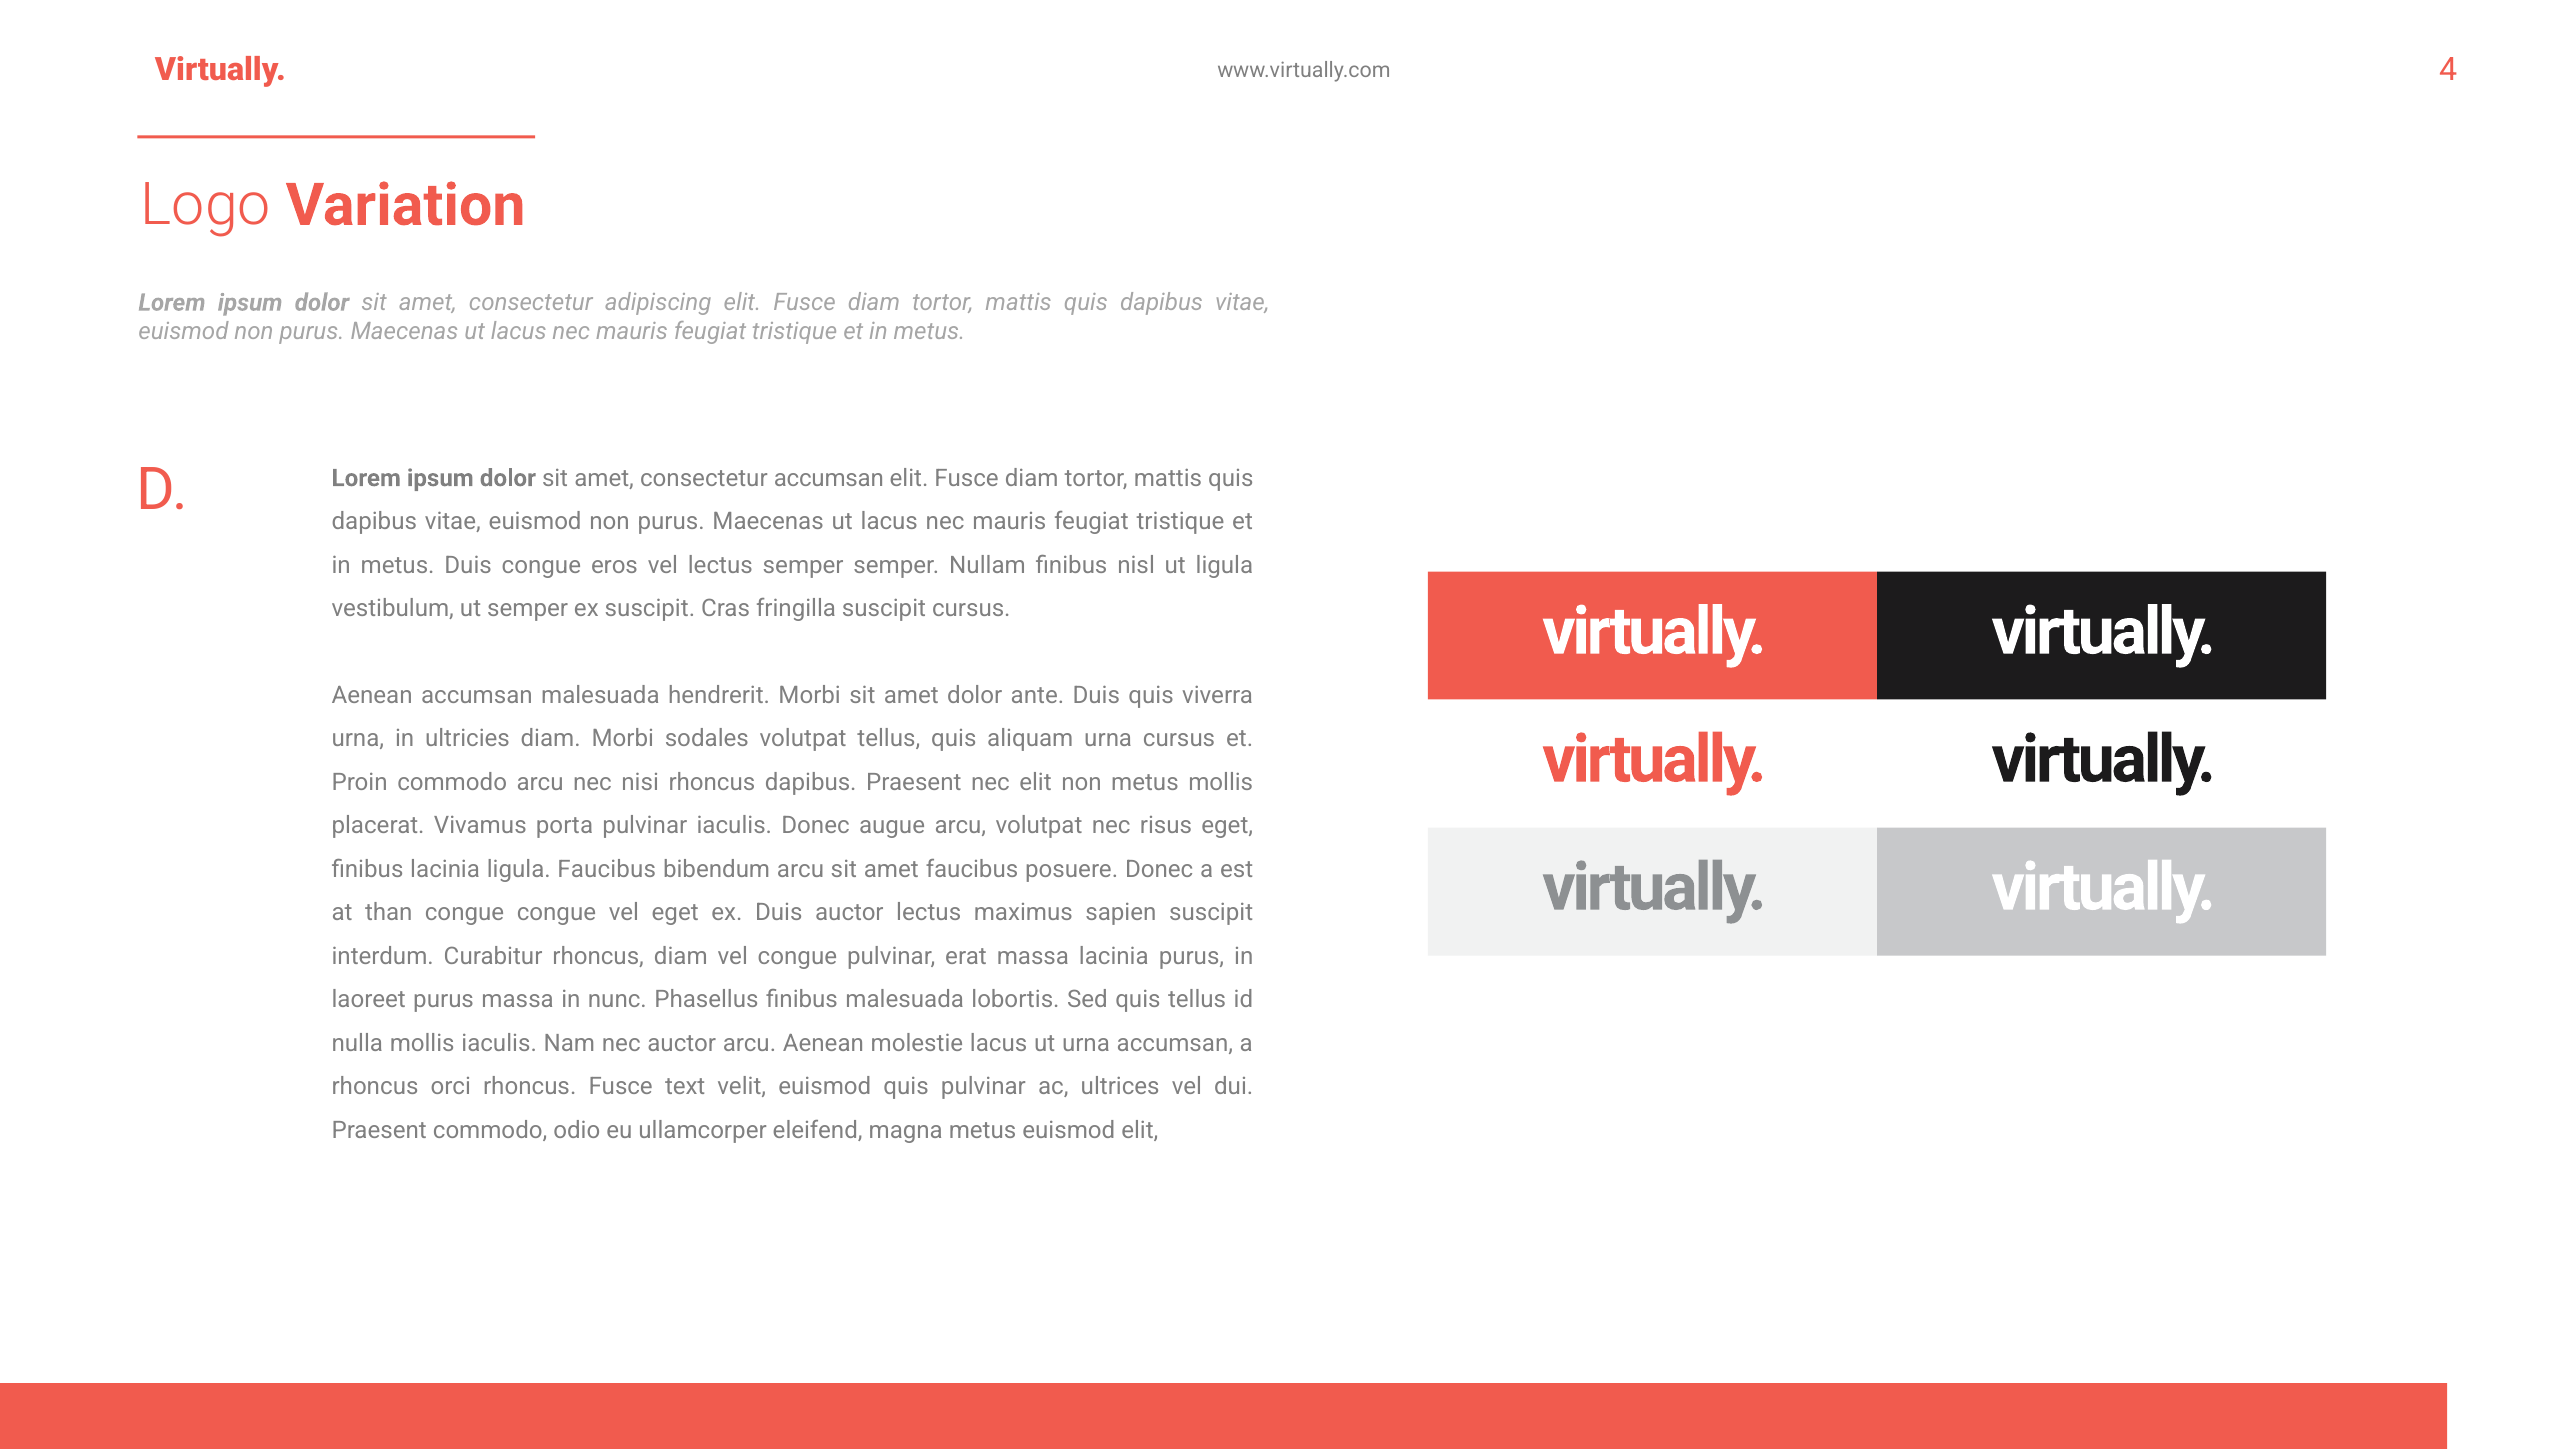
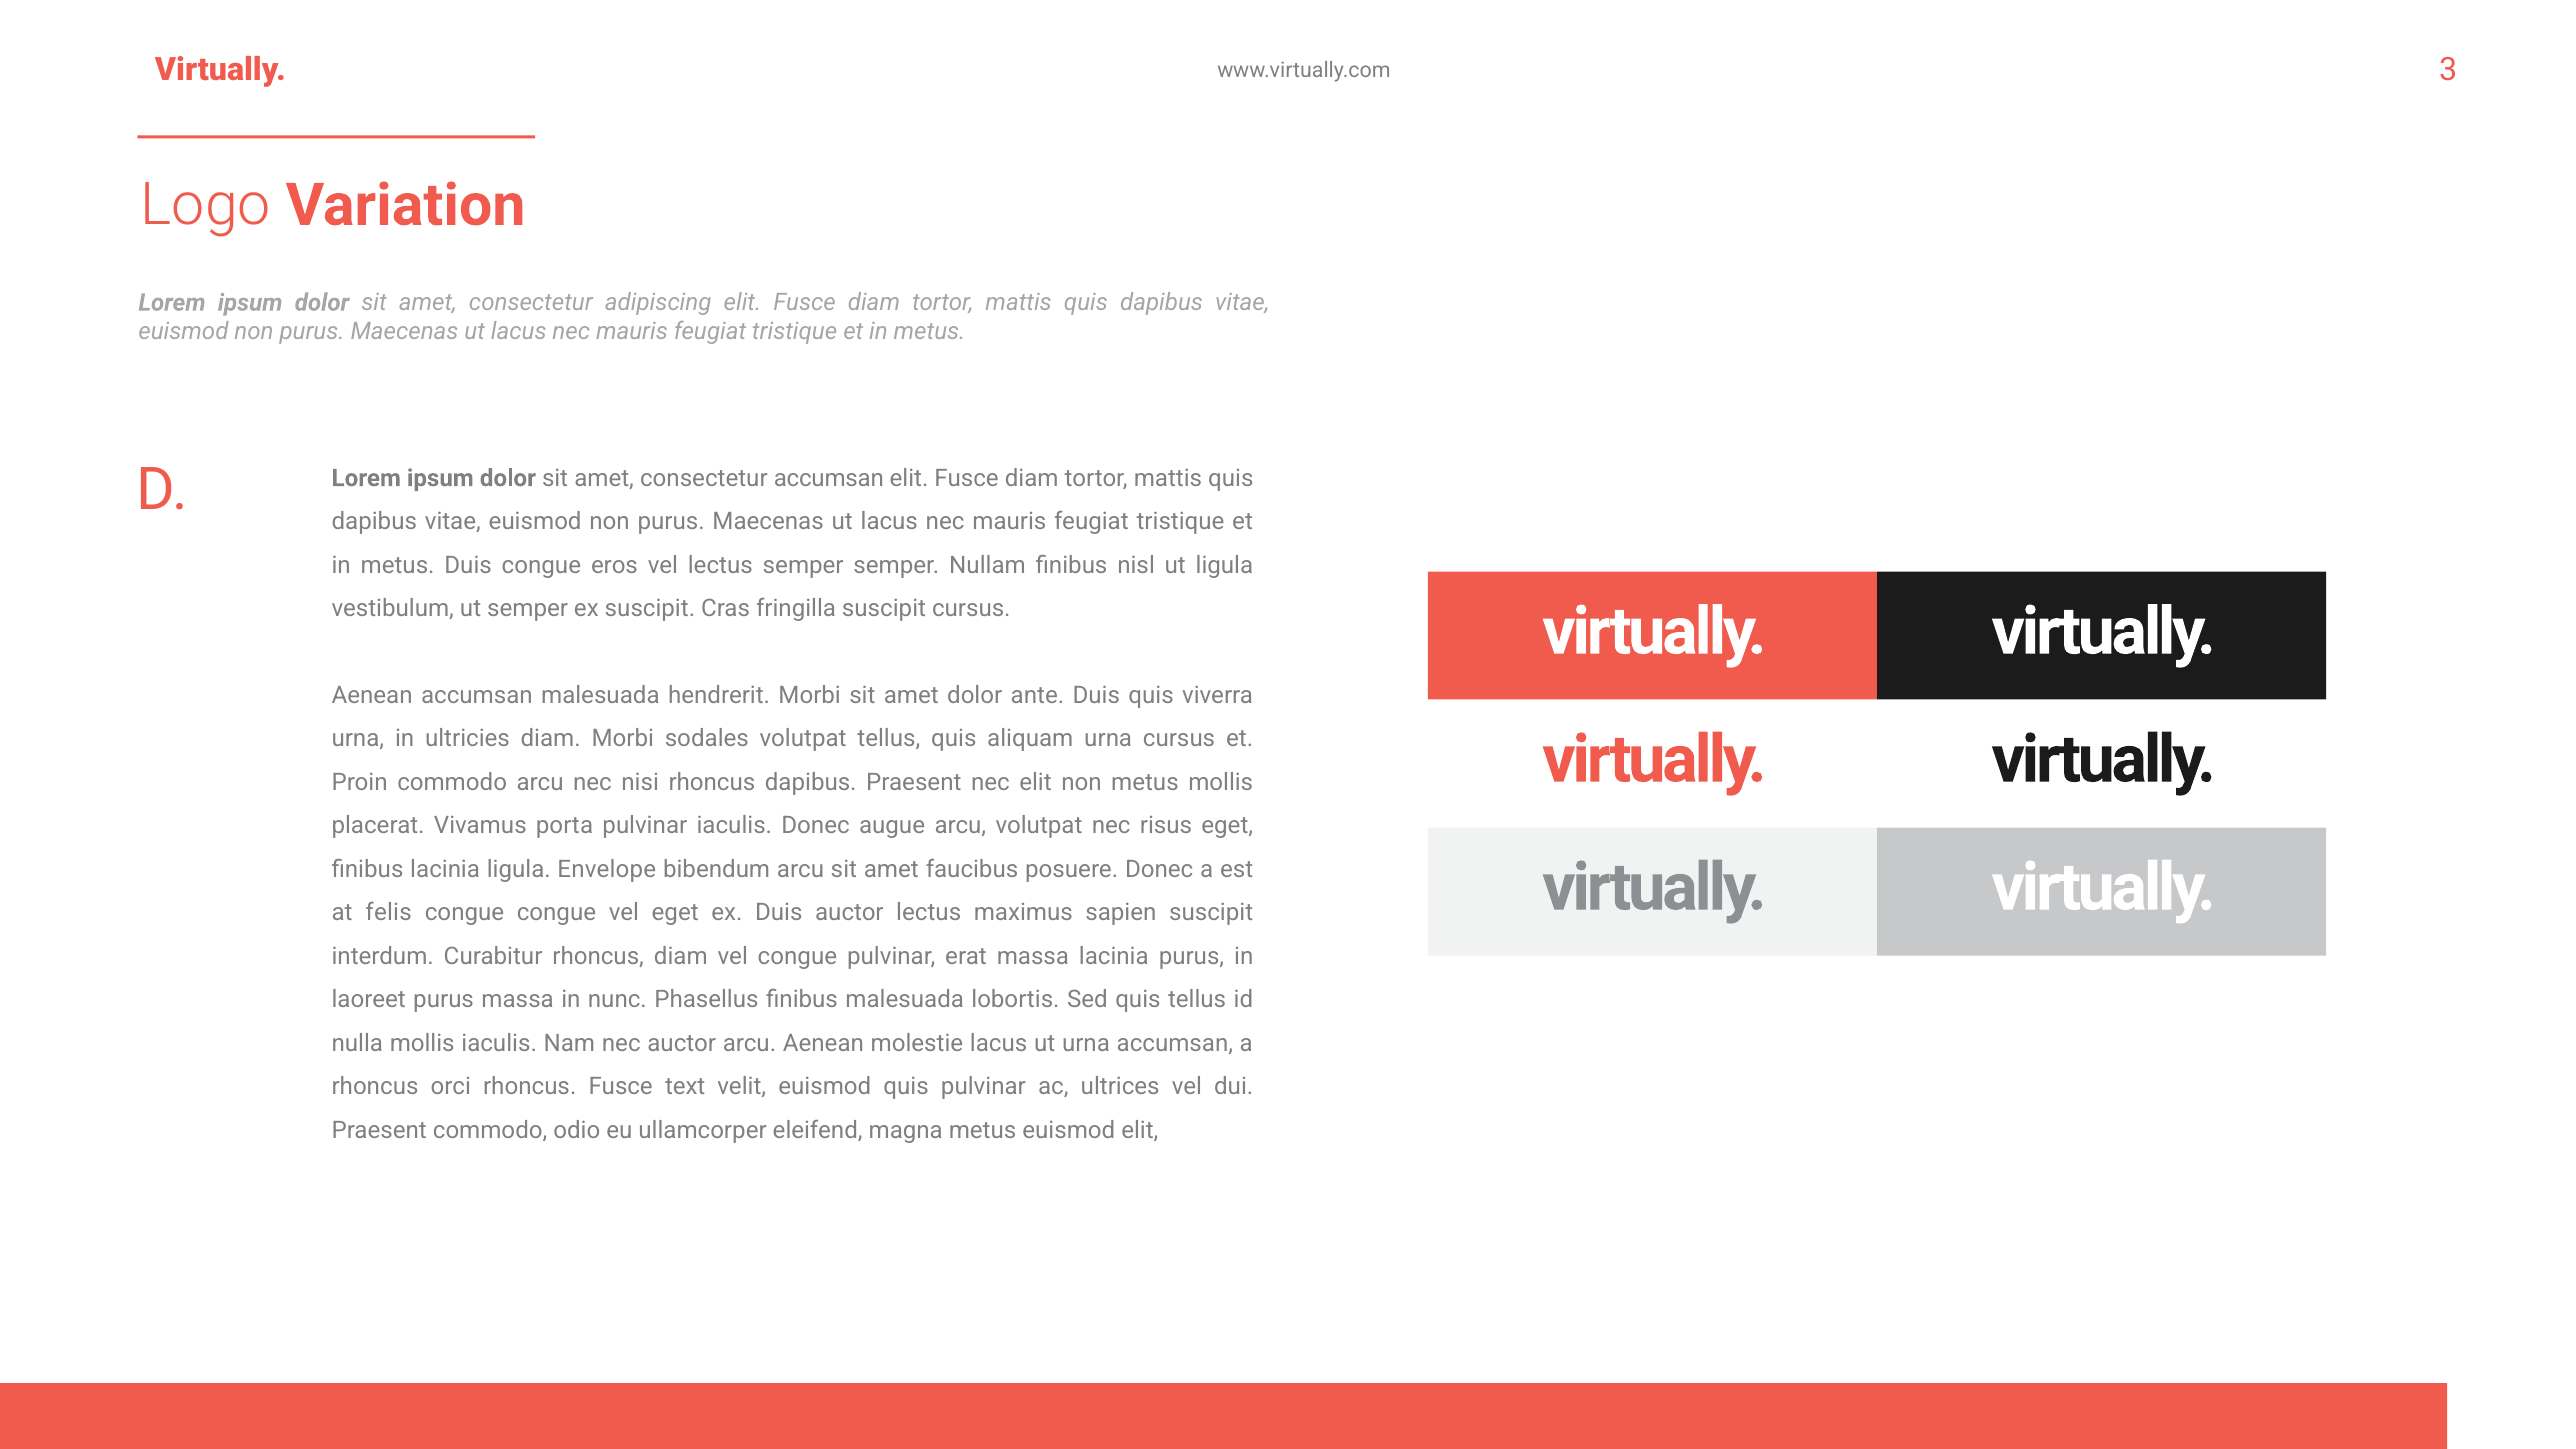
4: 4 -> 3
ligula Faucibus: Faucibus -> Envelope
than: than -> felis
